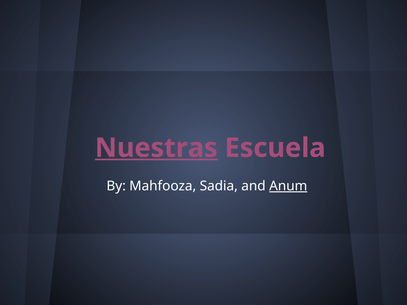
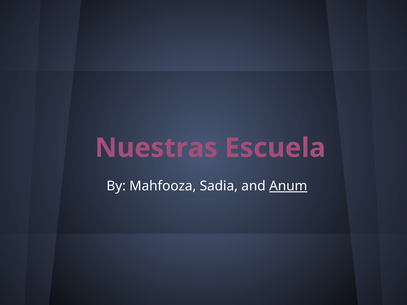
Nuestras underline: present -> none
